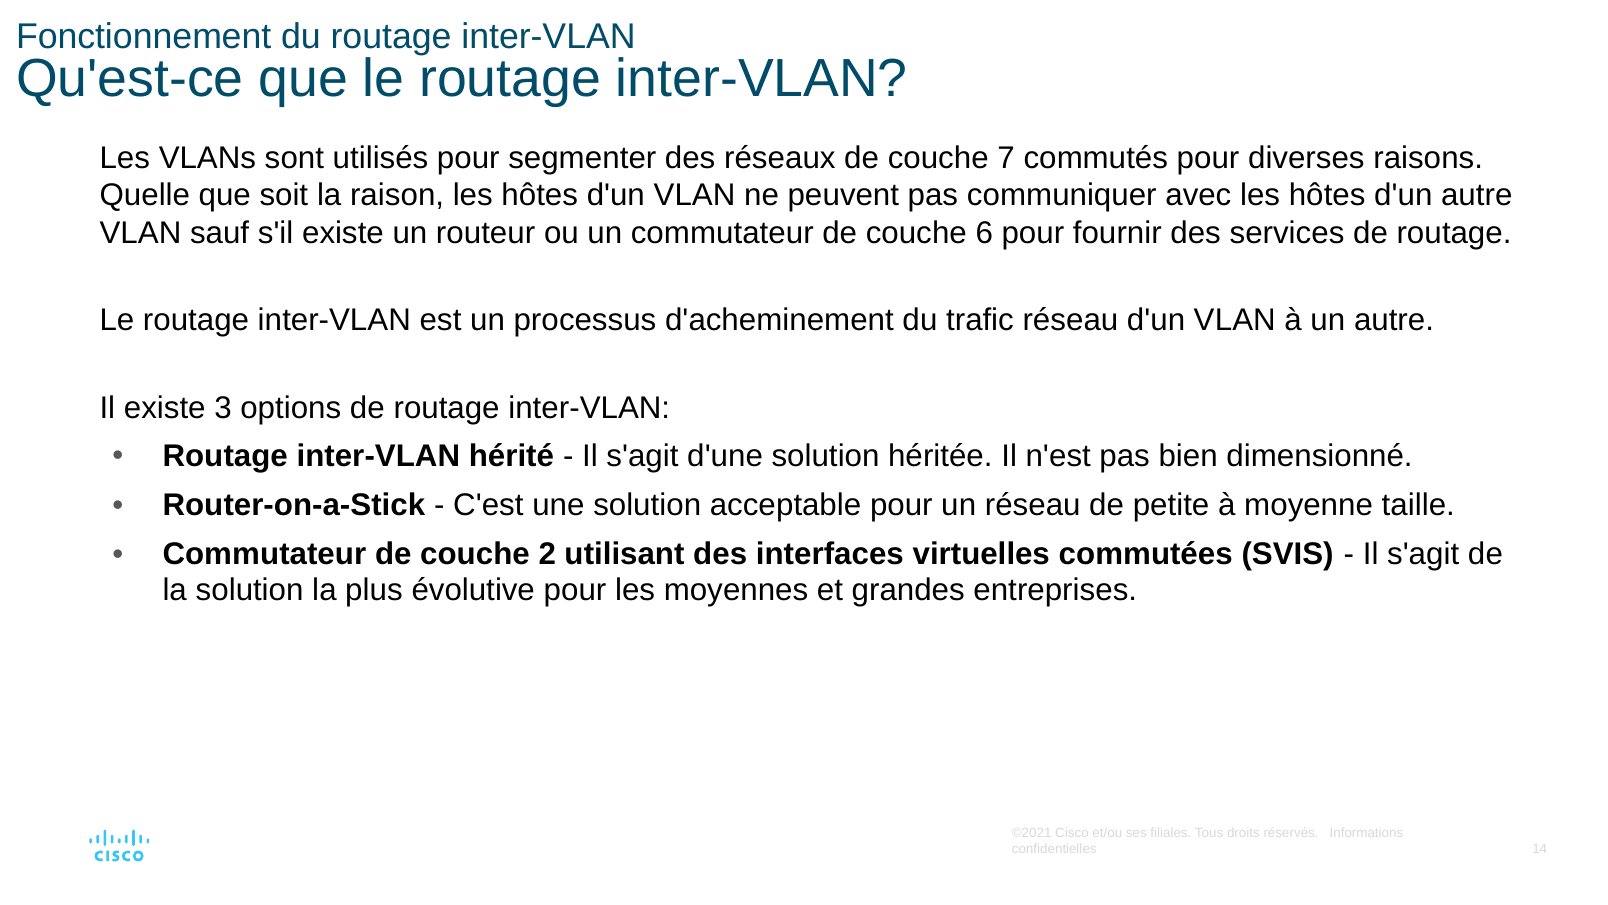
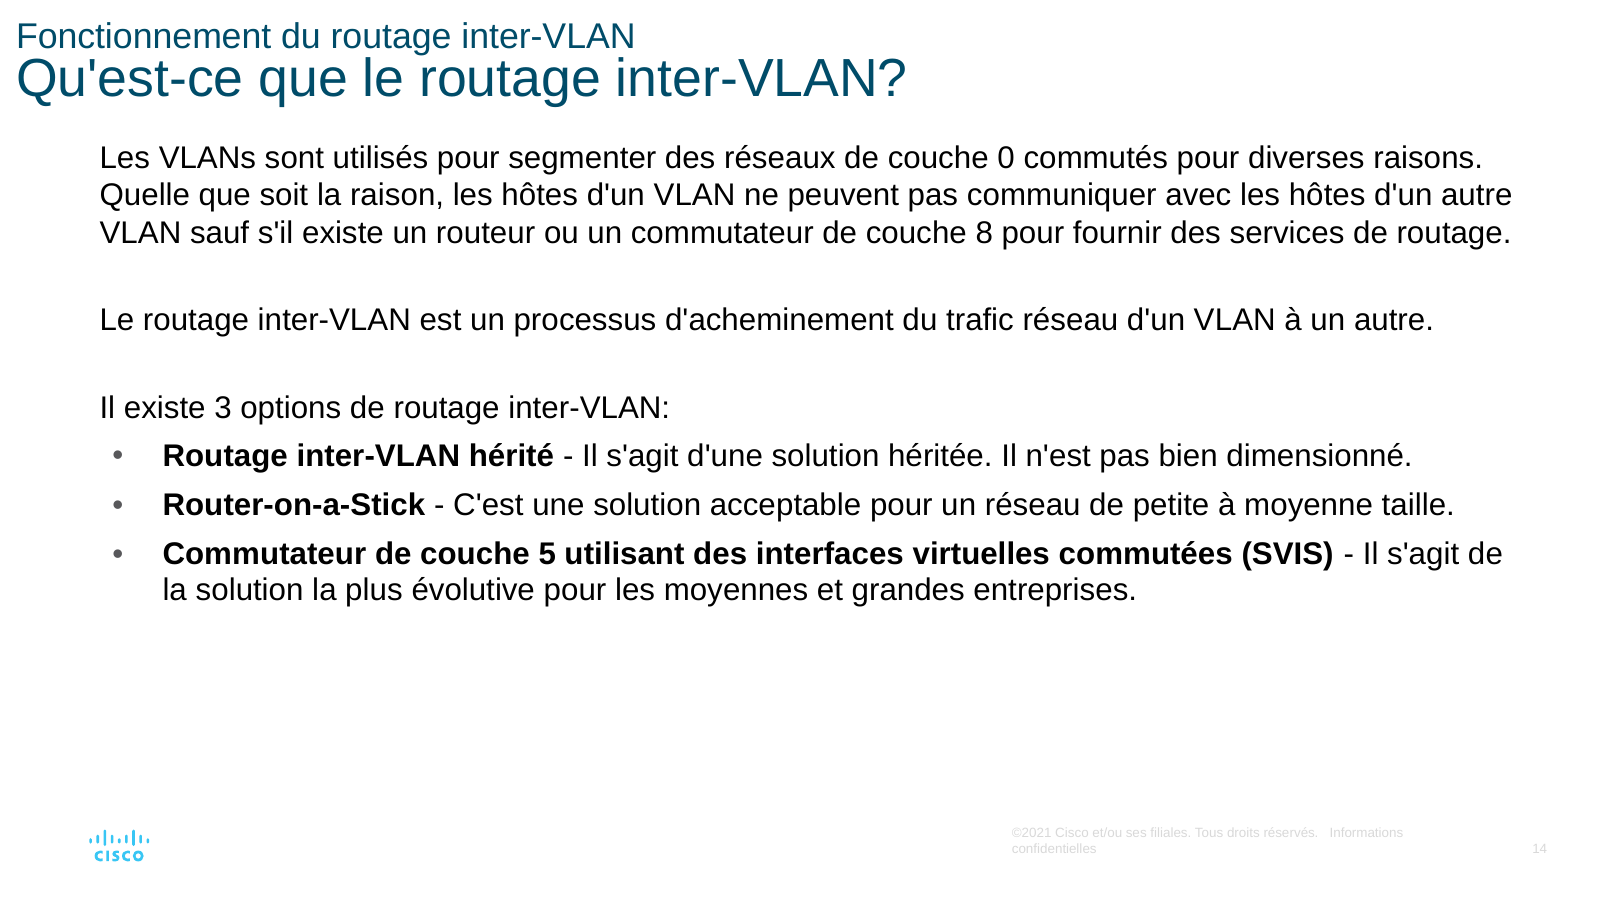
7: 7 -> 0
6: 6 -> 8
2: 2 -> 5
